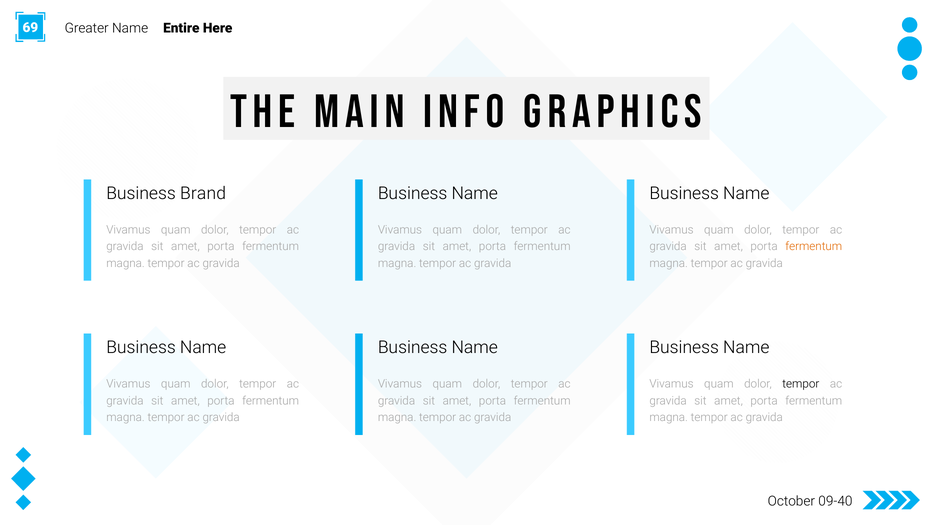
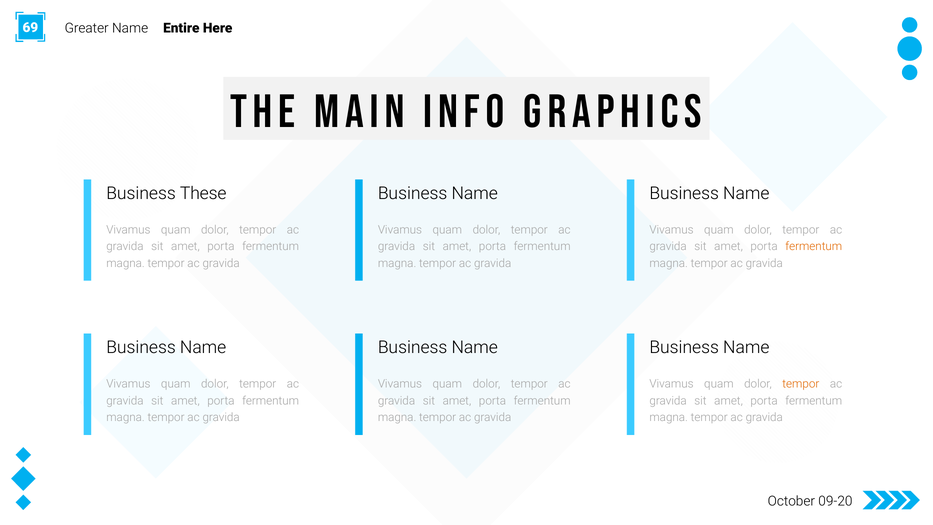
Brand: Brand -> These
tempor at (801, 384) colour: black -> orange
09-40: 09-40 -> 09-20
